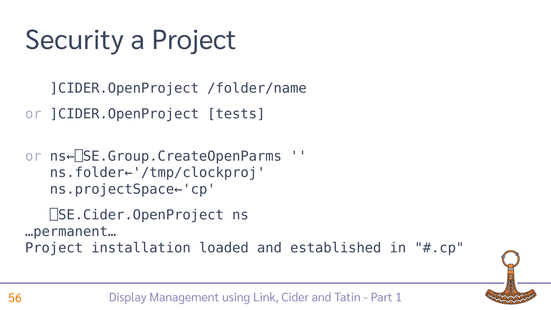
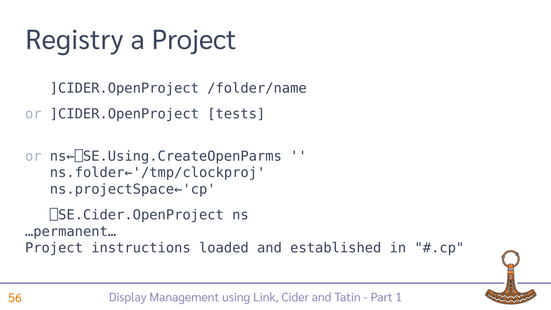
Security: Security -> Registry
ns←⎕SE.Group.CreateOpenParms: ns←⎕SE.Group.CreateOpenParms -> ns←⎕SE.Using.CreateOpenParms
installation: installation -> instructions
